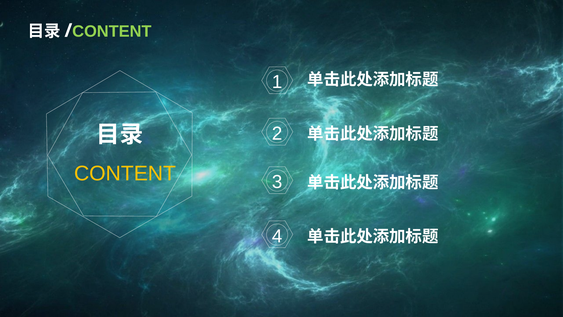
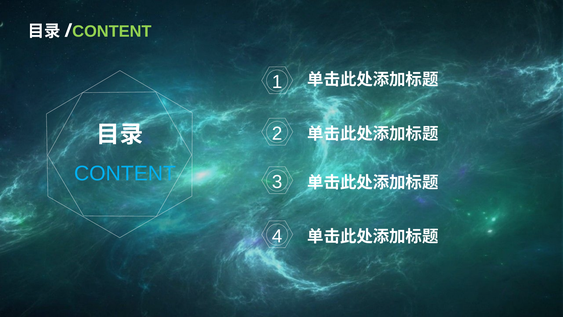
CONTENT at (125, 173) colour: yellow -> light blue
